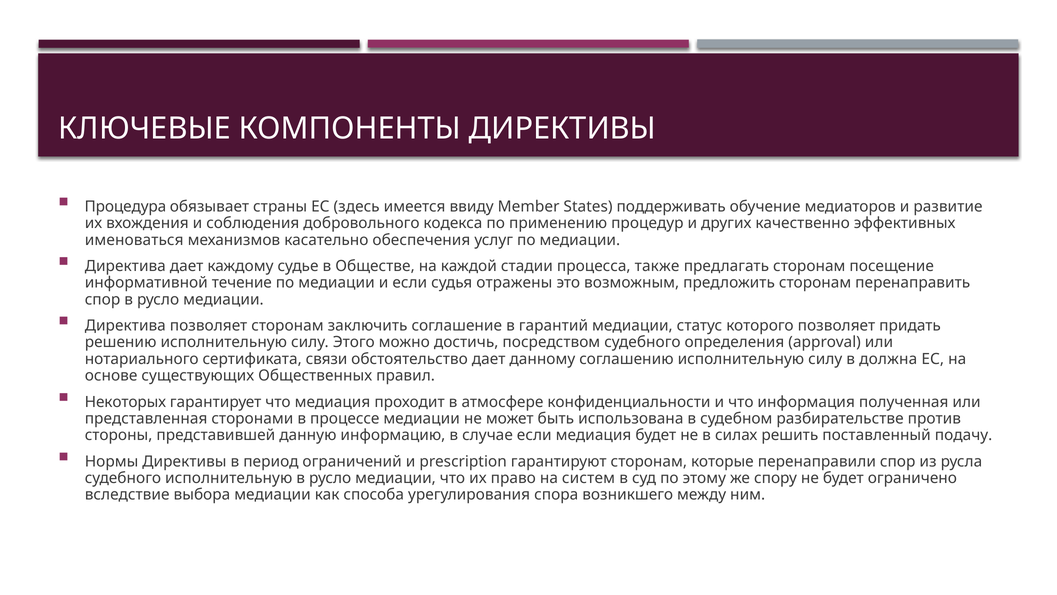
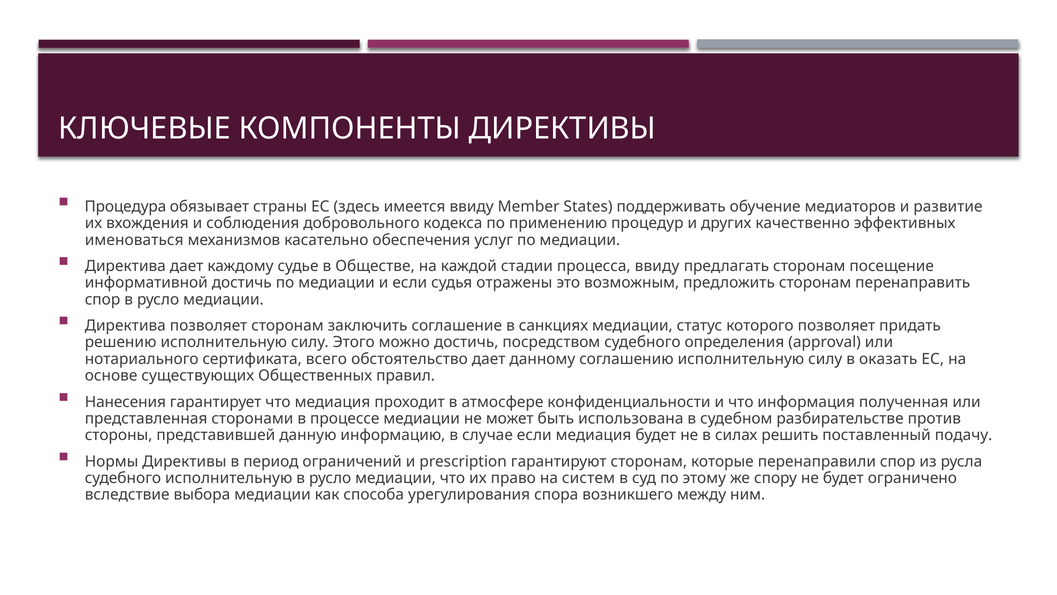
процесса также: также -> ввиду
информативной течение: течение -> достичь
гарантий: гарантий -> санкциях
связи: связи -> всего
должна: должна -> оказать
Некоторых: Некоторых -> Нанесения
